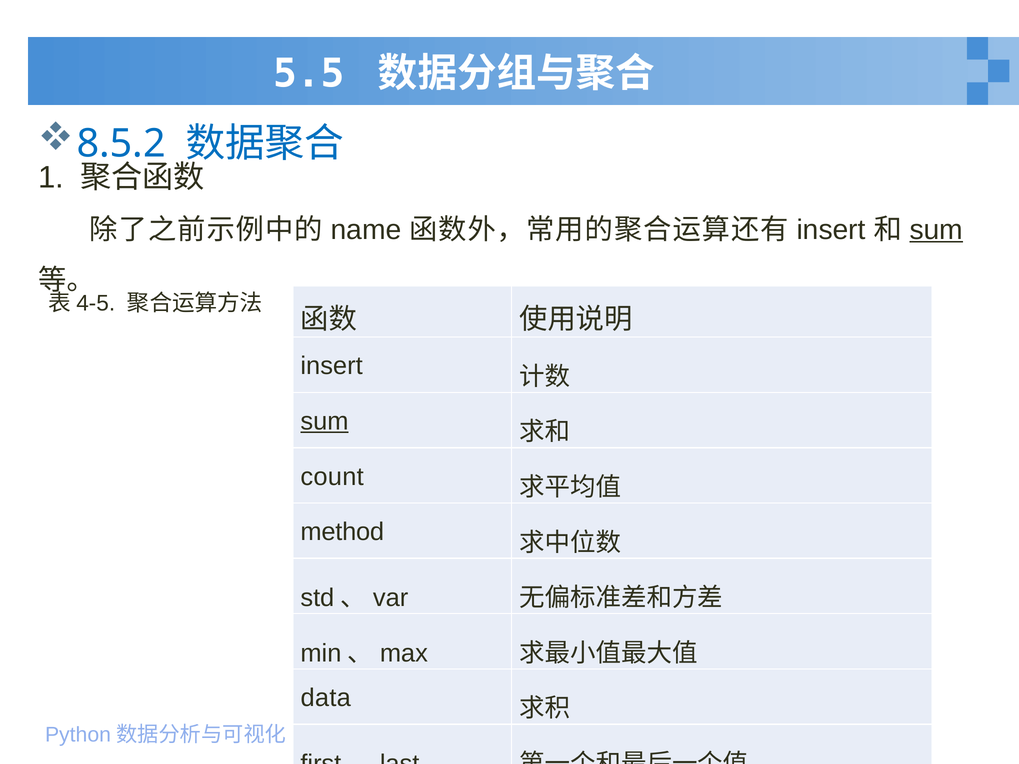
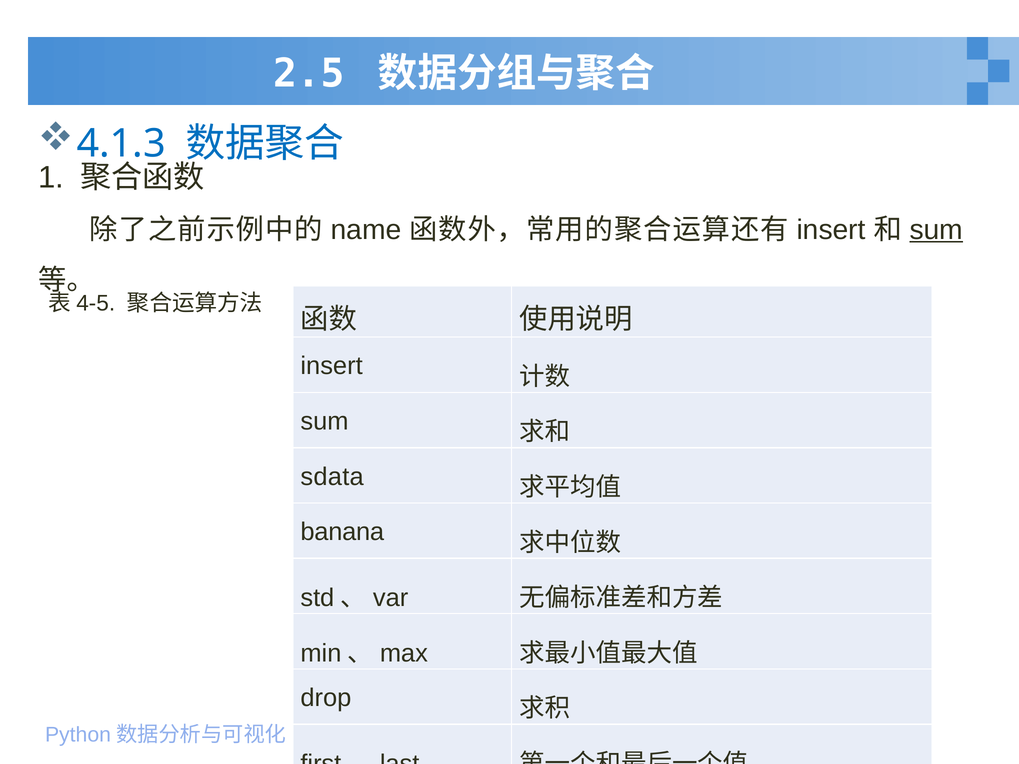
5.5: 5.5 -> 2.5
8.5.2: 8.5.2 -> 4.1.3
sum at (324, 421) underline: present -> none
count: count -> sdata
method: method -> banana
data: data -> drop
